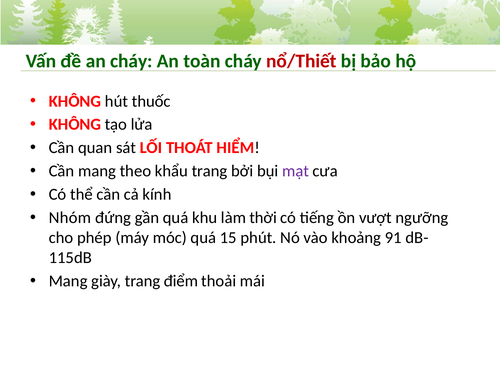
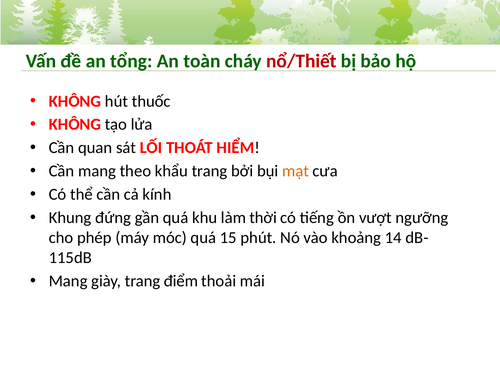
an cháy: cháy -> tổng
mạt colour: purple -> orange
Nhóm: Nhóm -> Khung
91: 91 -> 14
